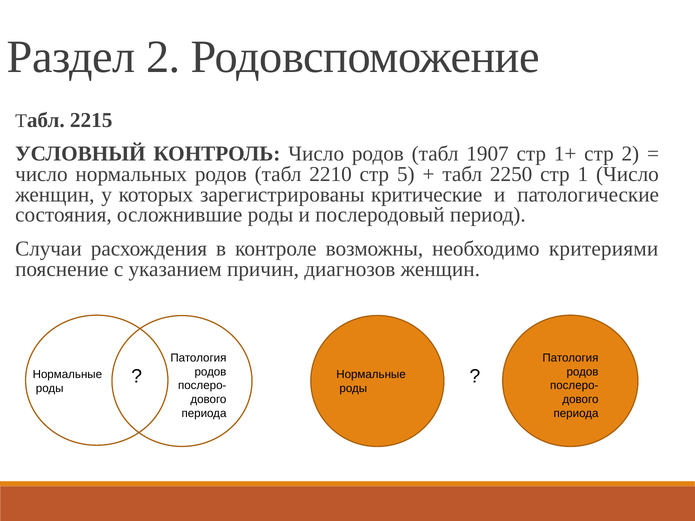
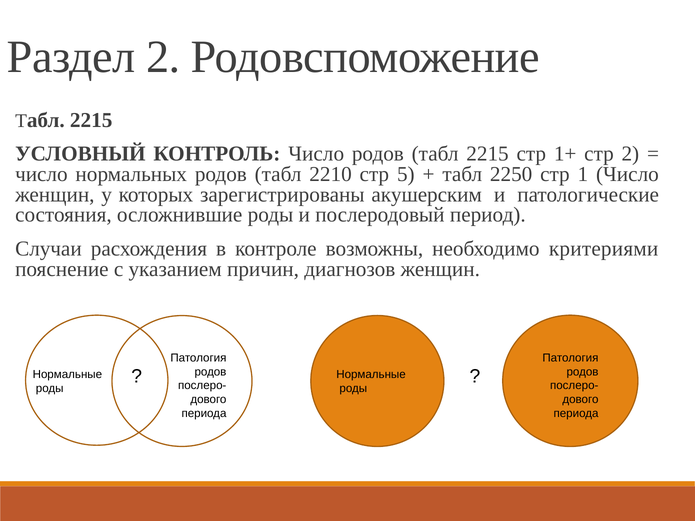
родов табл 1907: 1907 -> 2215
критические: критические -> акушерским
